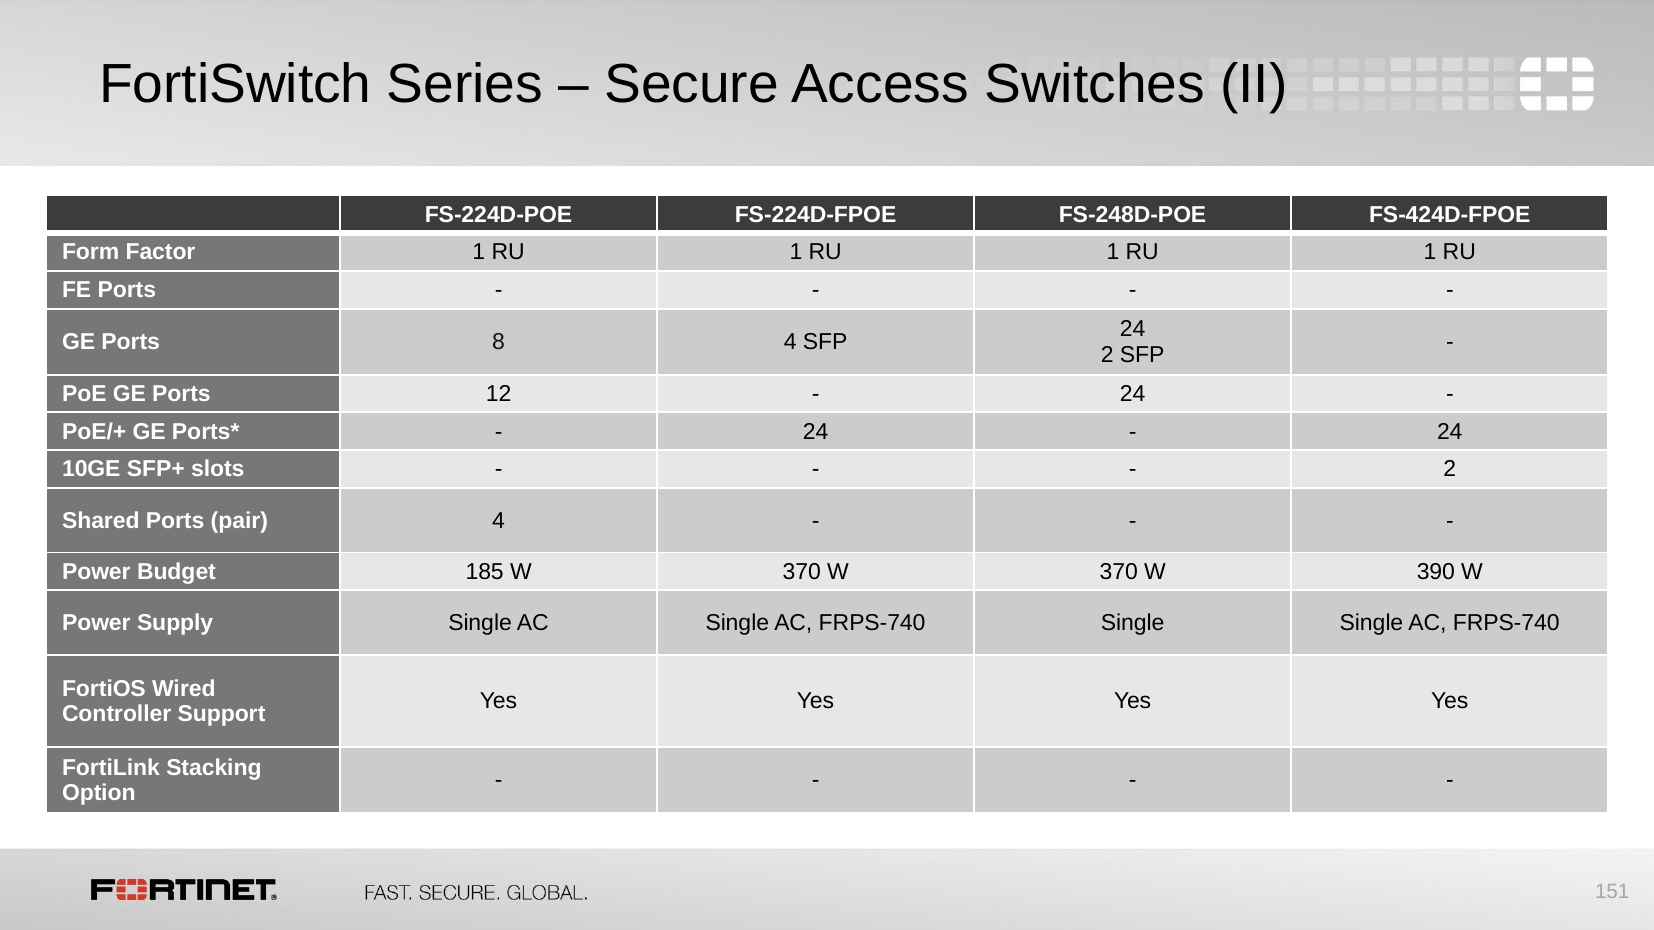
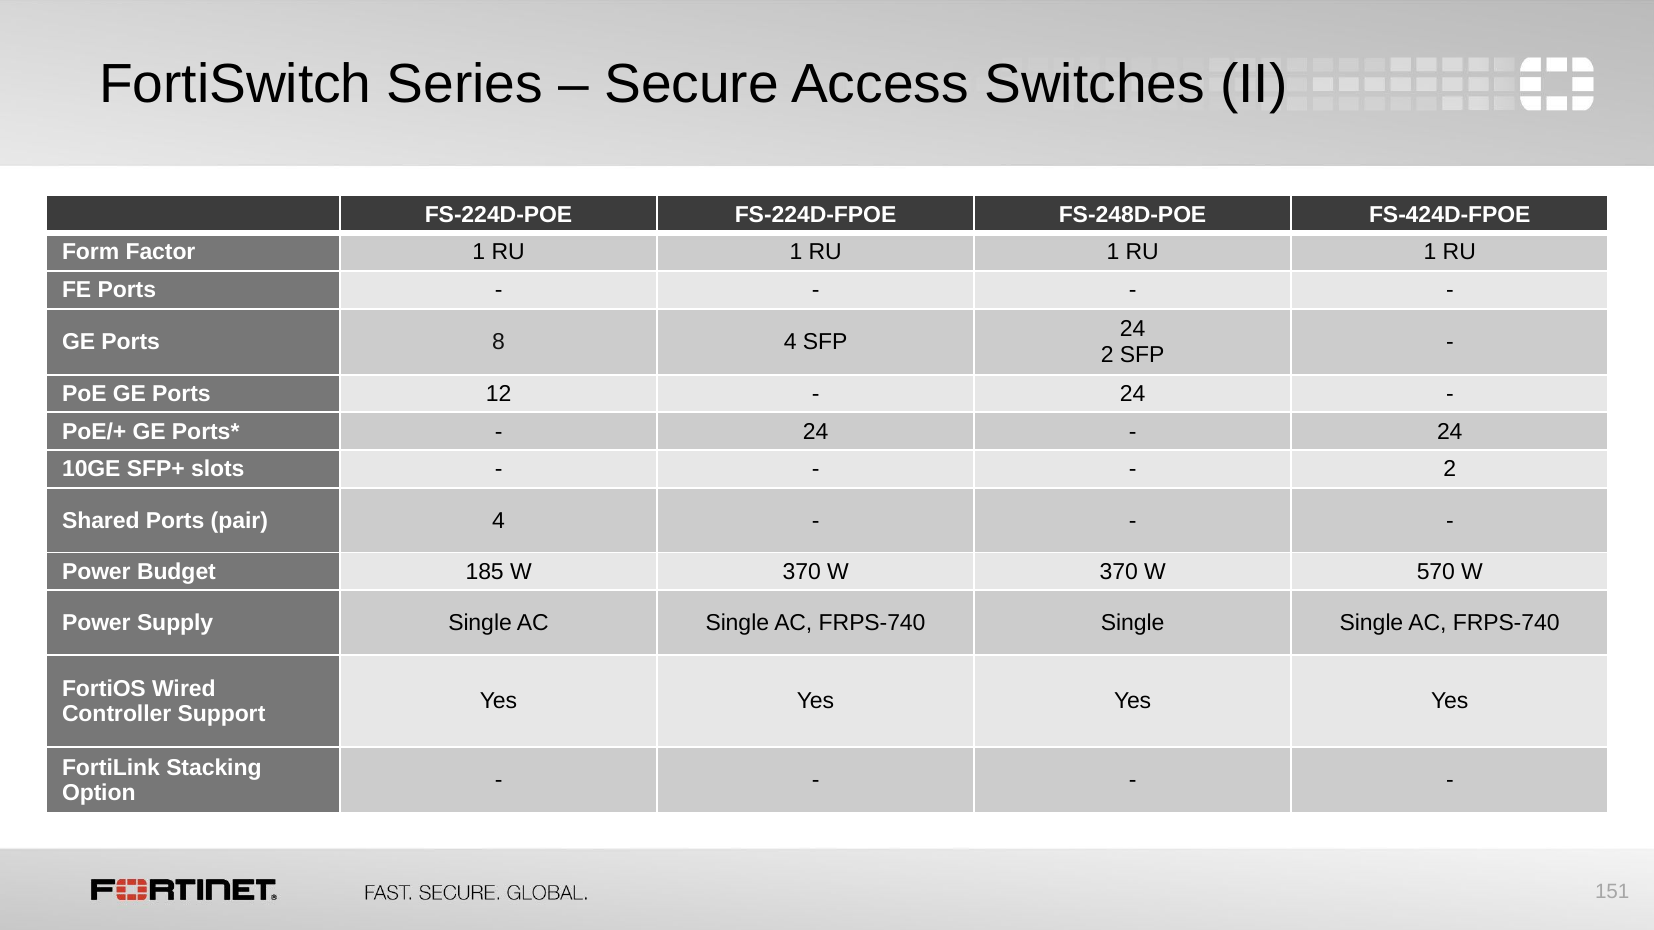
390: 390 -> 570
